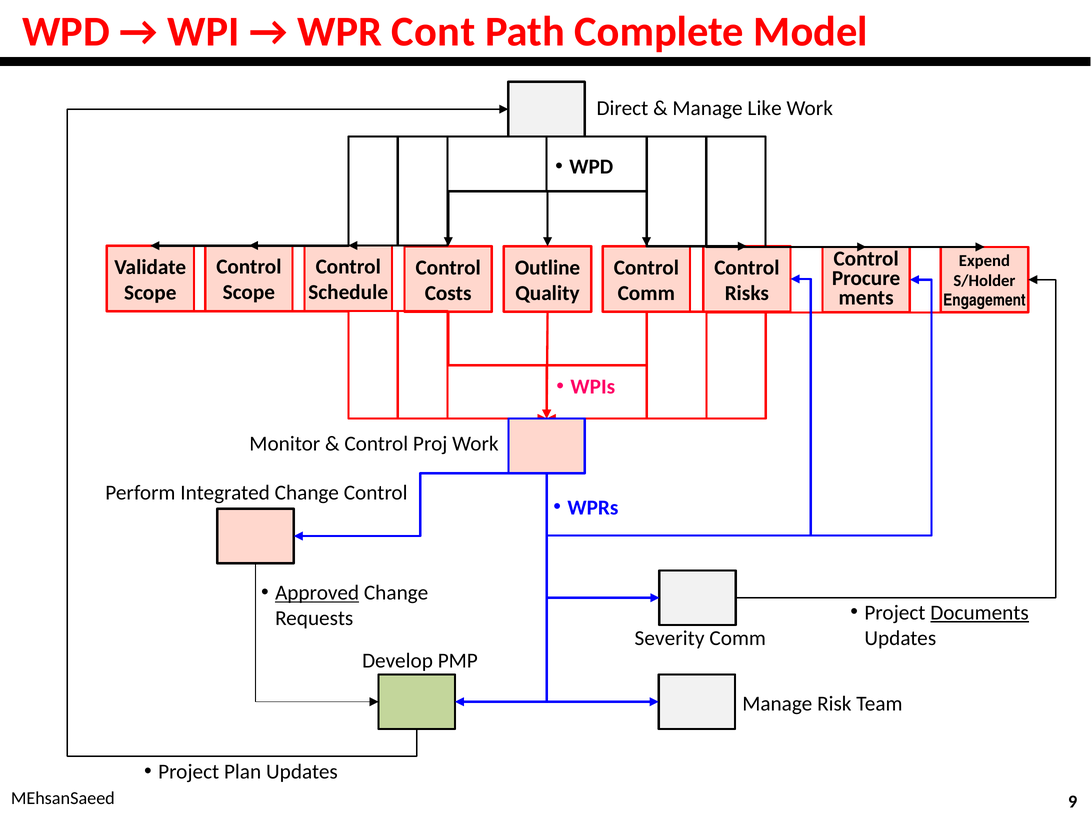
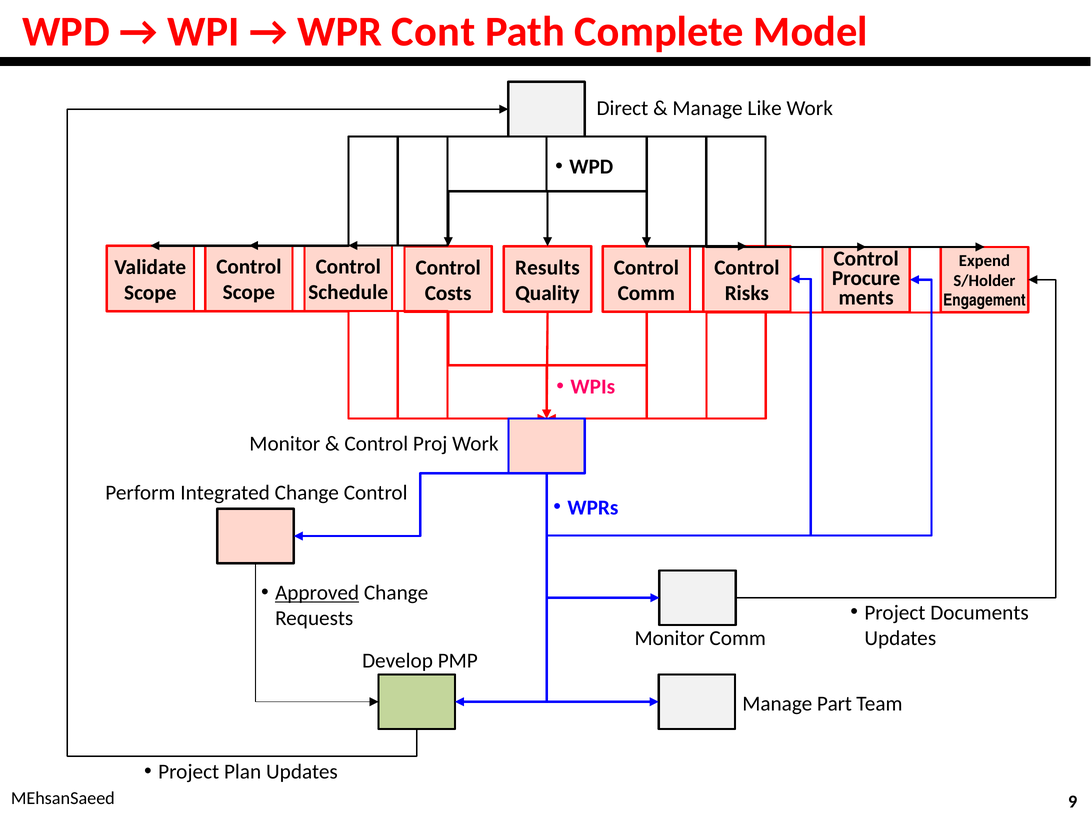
Outline: Outline -> Results
Documents underline: present -> none
Severity at (670, 638): Severity -> Monitor
Risk: Risk -> Part
